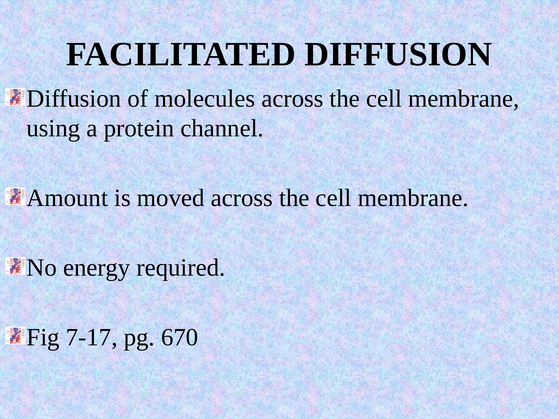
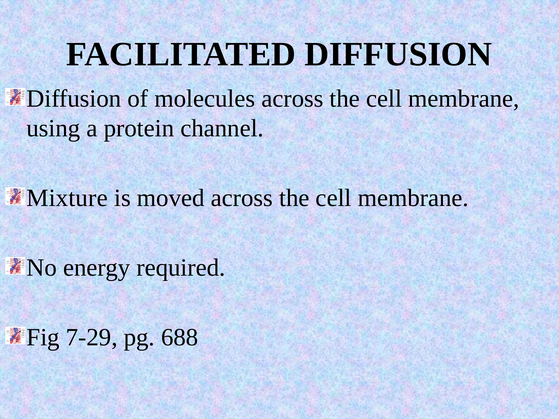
Amount: Amount -> Mixture
7-17: 7-17 -> 7-29
670: 670 -> 688
